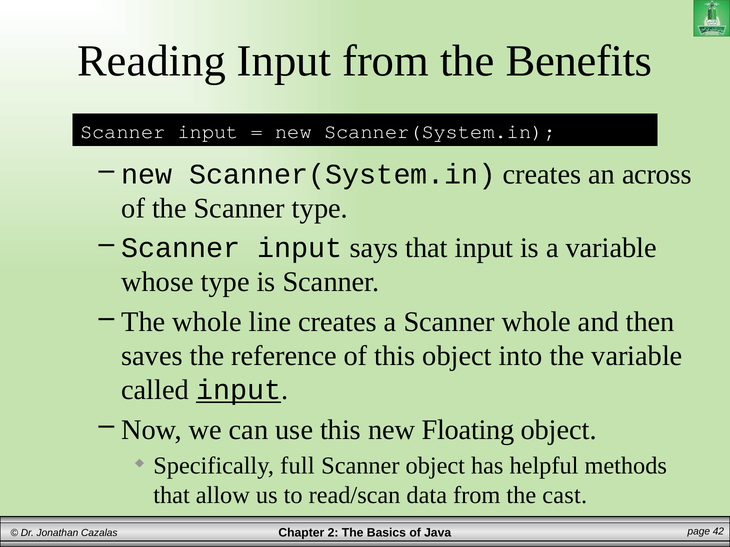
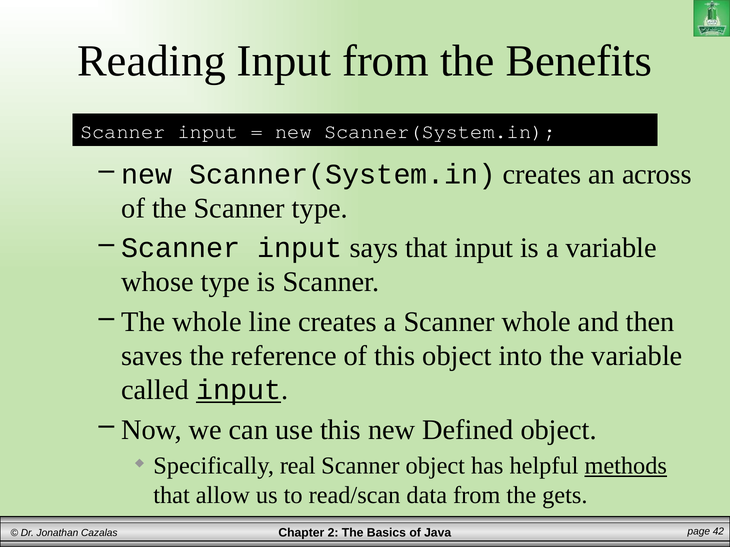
Floating: Floating -> Defined
full: full -> real
methods underline: none -> present
cast: cast -> gets
